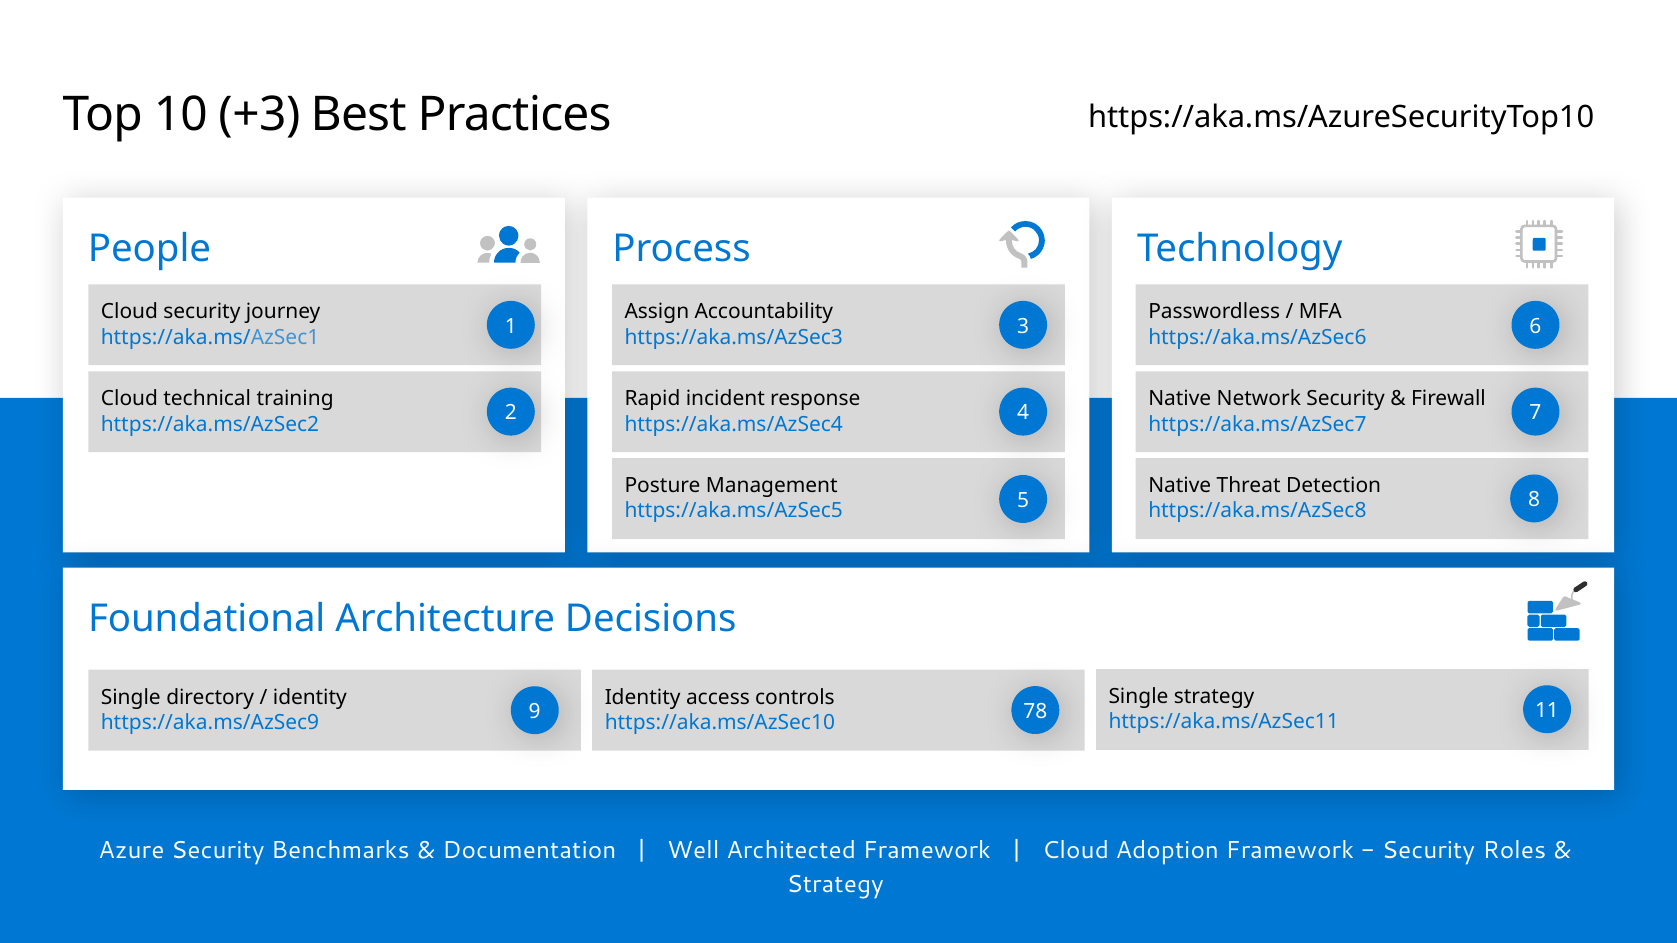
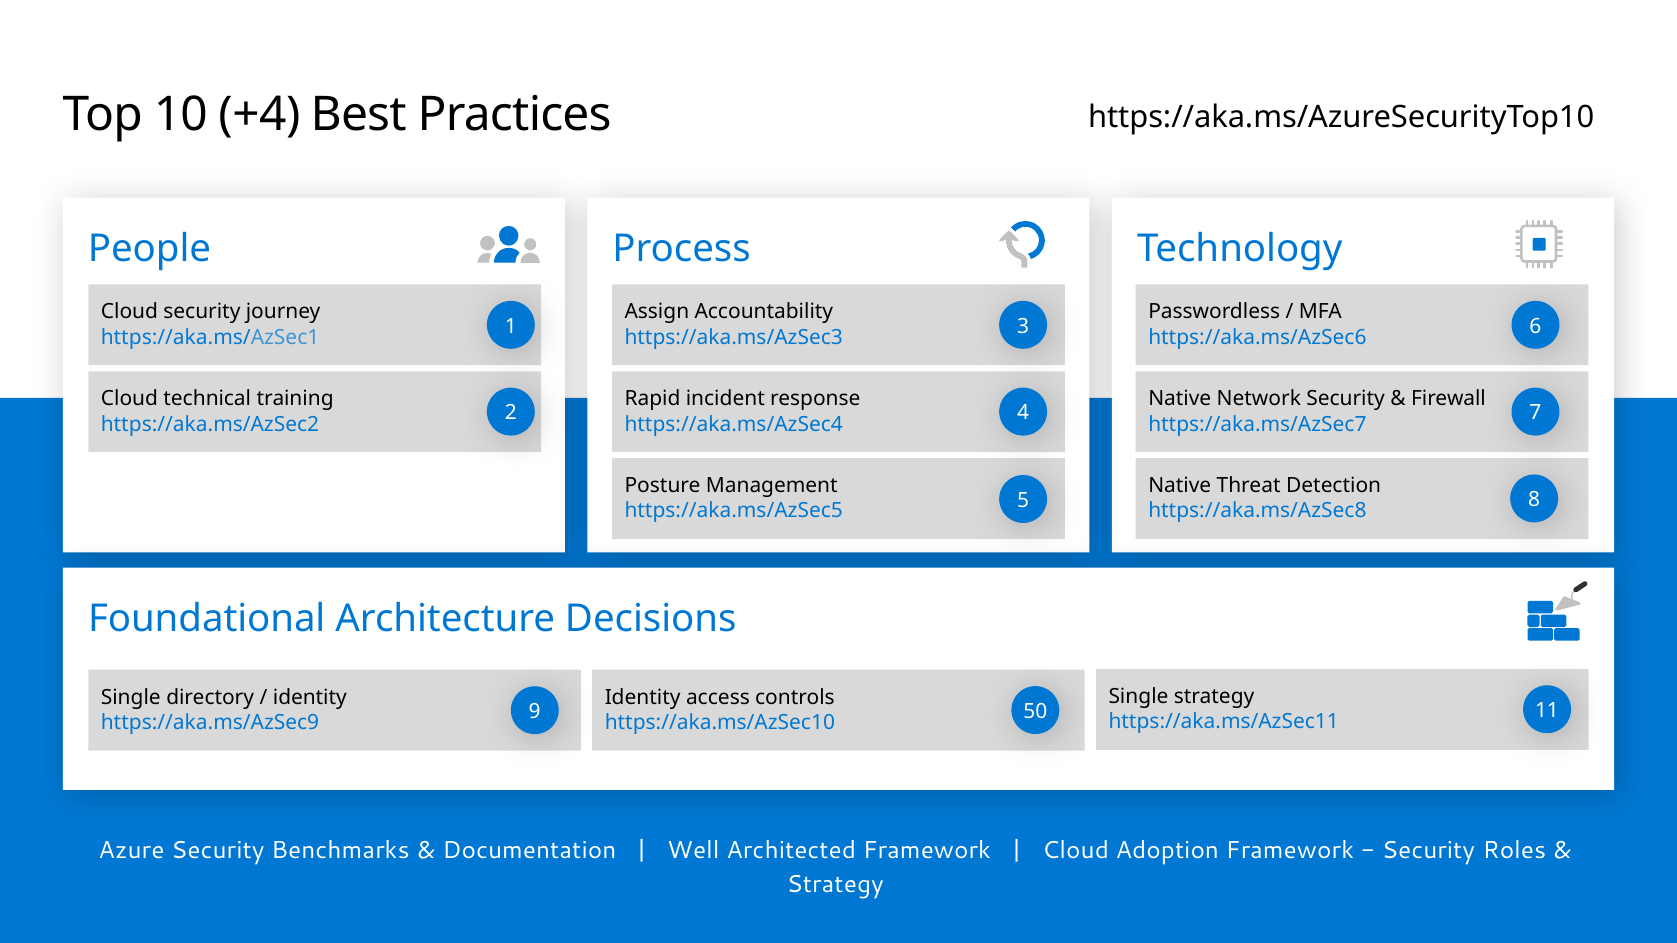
+3: +3 -> +4
78: 78 -> 50
